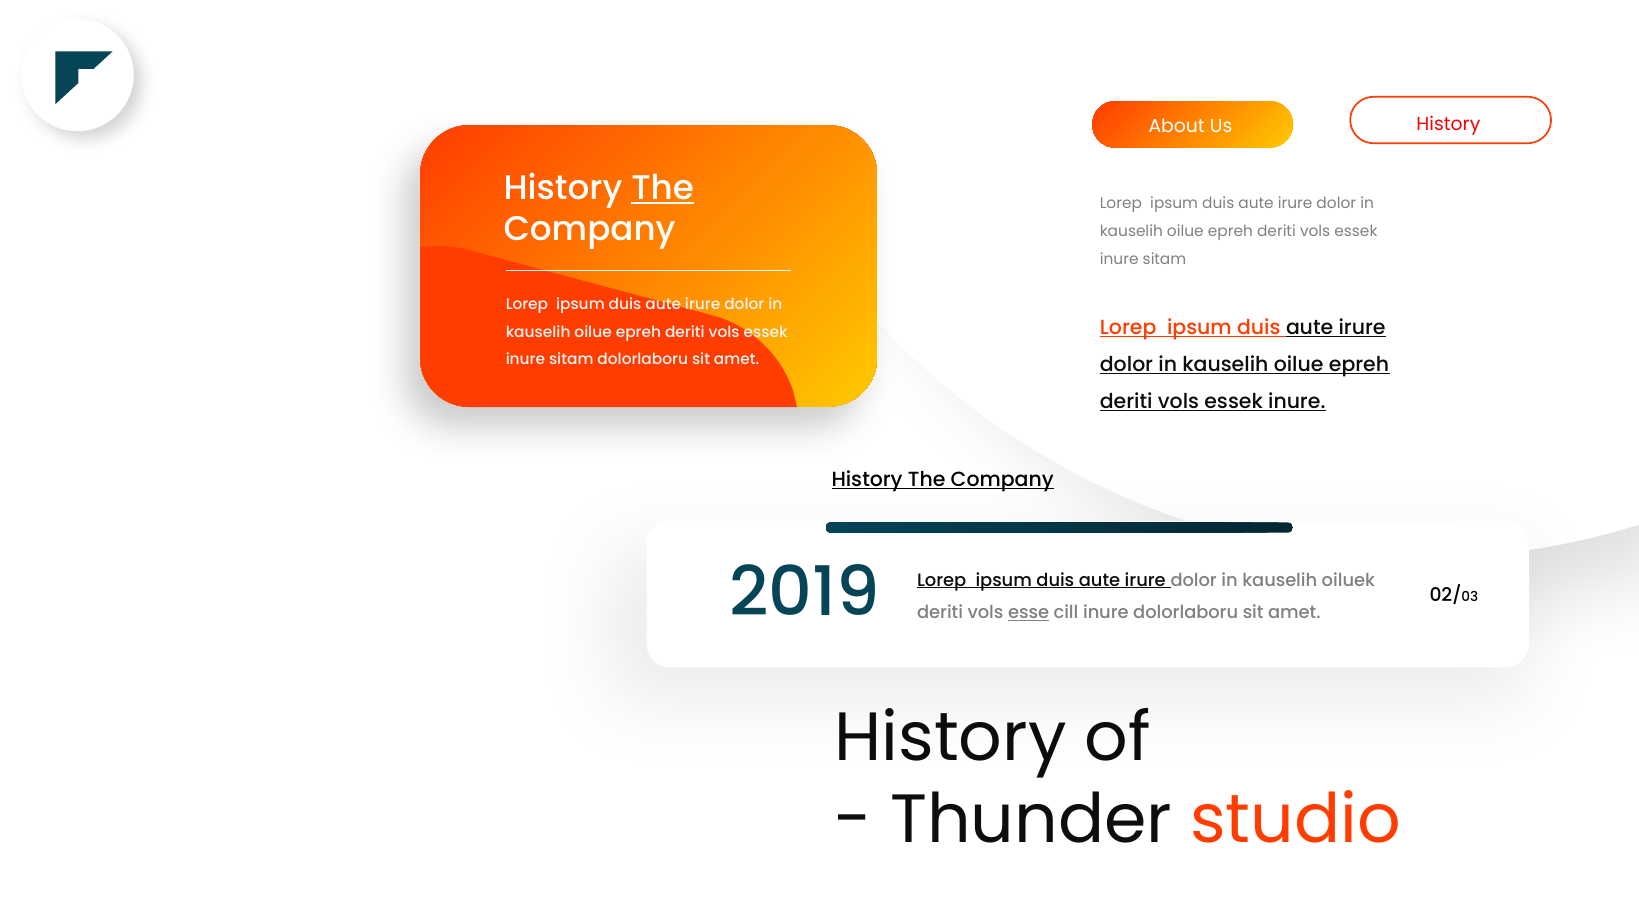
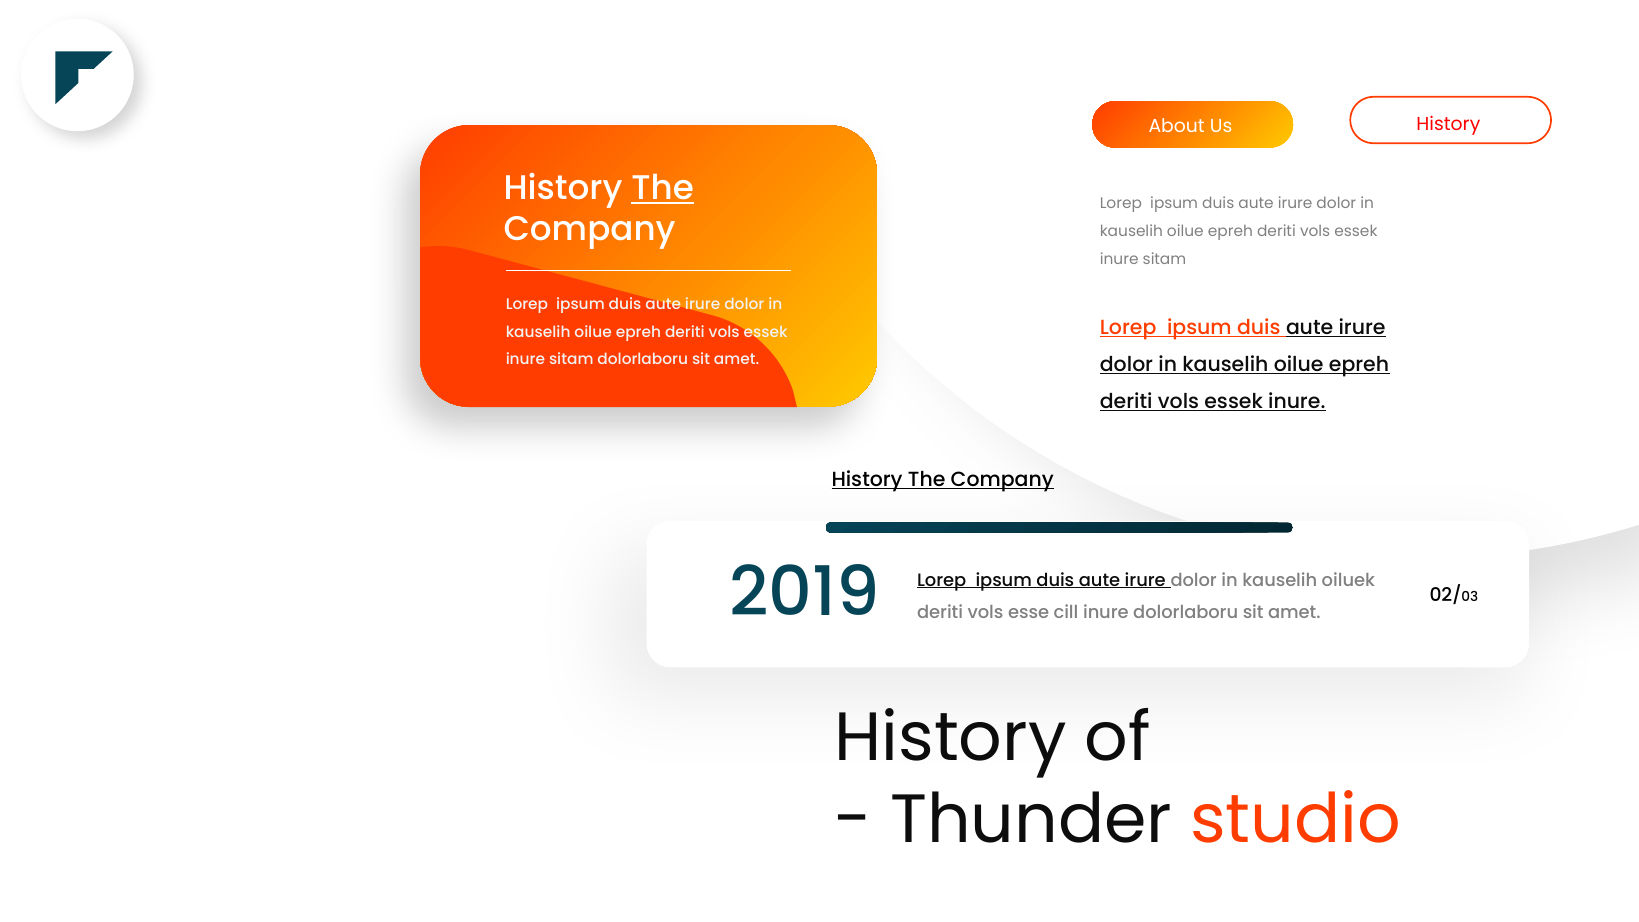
esse underline: present -> none
